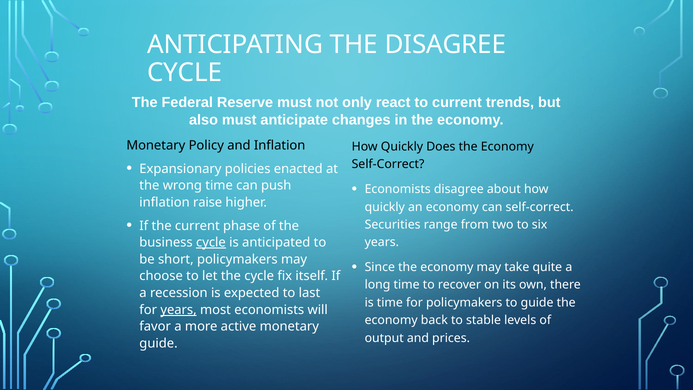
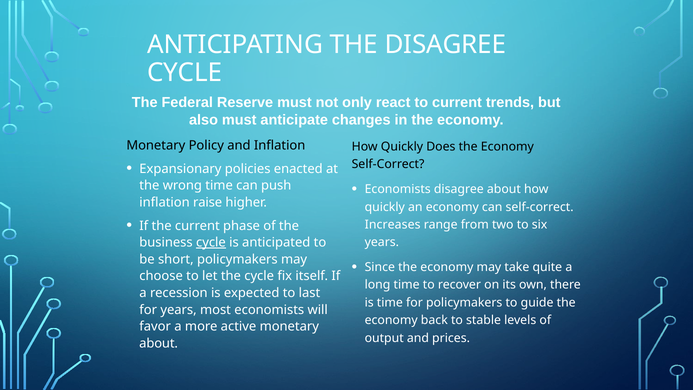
Securities: Securities -> Increases
years at (179, 310) underline: present -> none
guide at (159, 343): guide -> about
